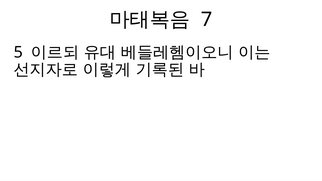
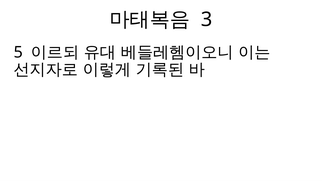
7: 7 -> 3
